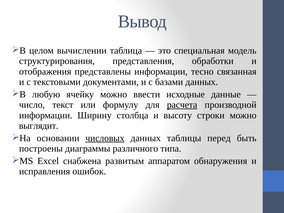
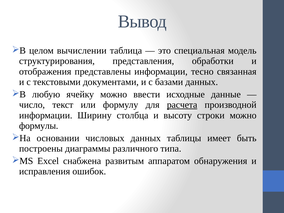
выглядит: выглядит -> формулы
числовых underline: present -> none
перед: перед -> имеет
